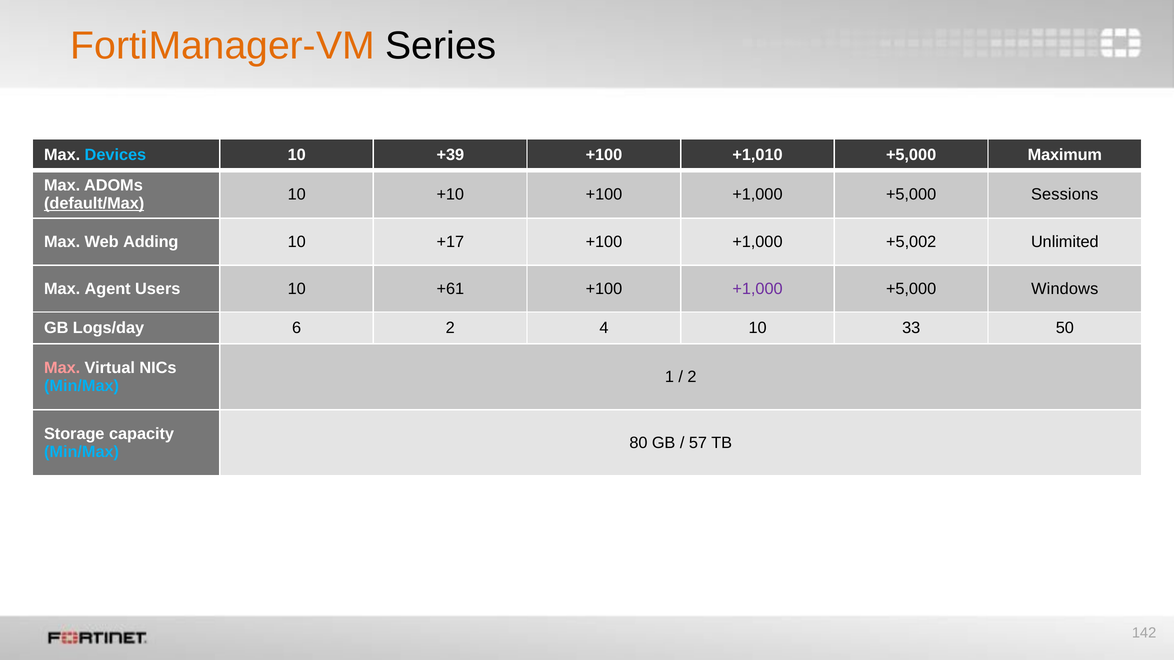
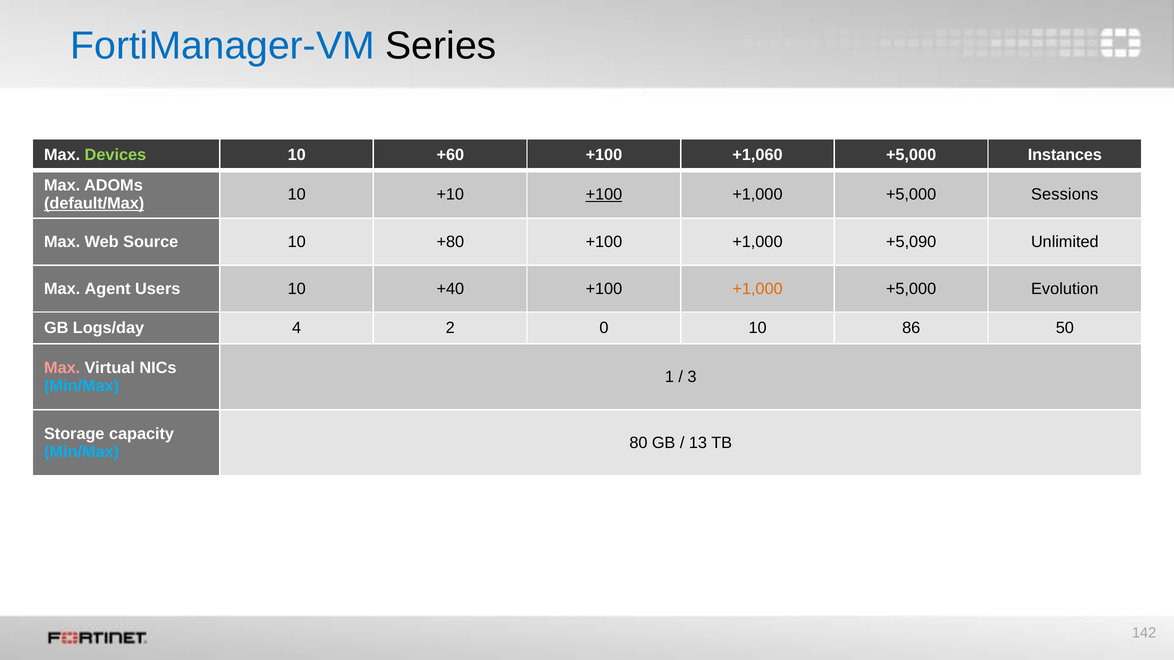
FortiManager-VM colour: orange -> blue
Devices colour: light blue -> light green
+39: +39 -> +60
+1,010: +1,010 -> +1,060
Maximum: Maximum -> Instances
+100 at (604, 195) underline: none -> present
Adding: Adding -> Source
+17: +17 -> +80
+5,002: +5,002 -> +5,090
+61: +61 -> +40
+1,000 at (758, 289) colour: purple -> orange
Windows: Windows -> Evolution
6: 6 -> 4
4: 4 -> 0
33: 33 -> 86
2 at (692, 377): 2 -> 3
57: 57 -> 13
